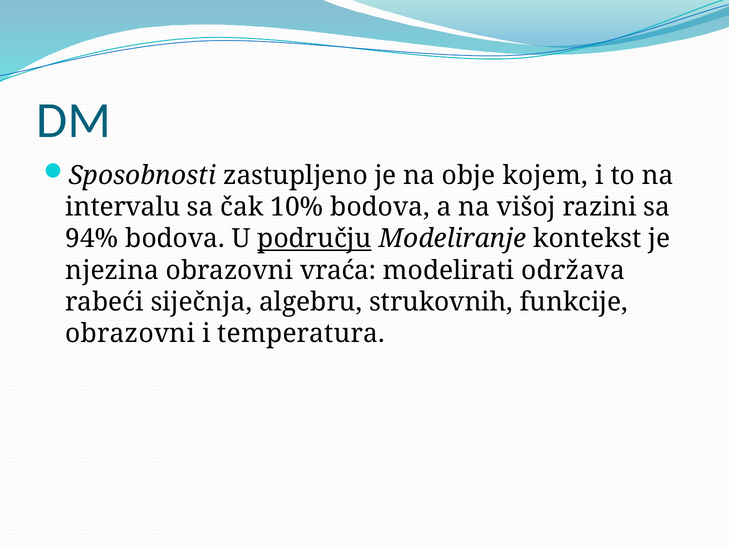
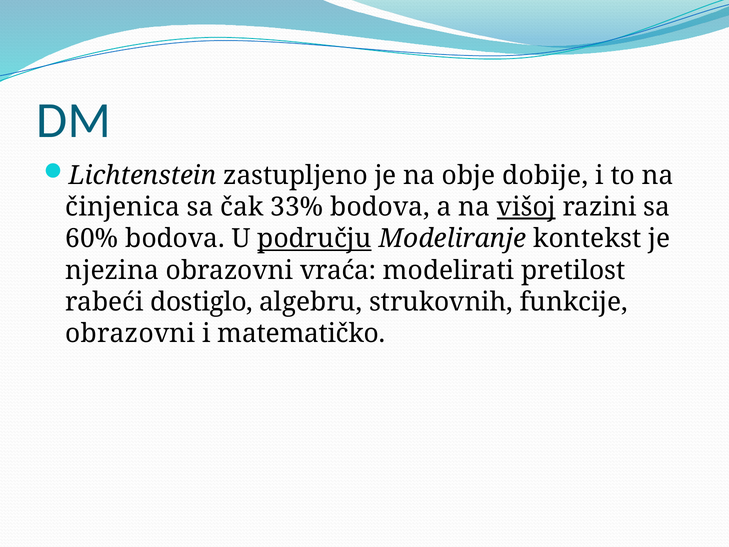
Sposobnosti: Sposobnosti -> Lichtenstein
kojem: kojem -> dobije
intervalu: intervalu -> činjenica
10%: 10% -> 33%
višoj underline: none -> present
94%: 94% -> 60%
održava: održava -> pretilost
siječnja: siječnja -> dostiglo
temperatura: temperatura -> matematičko
